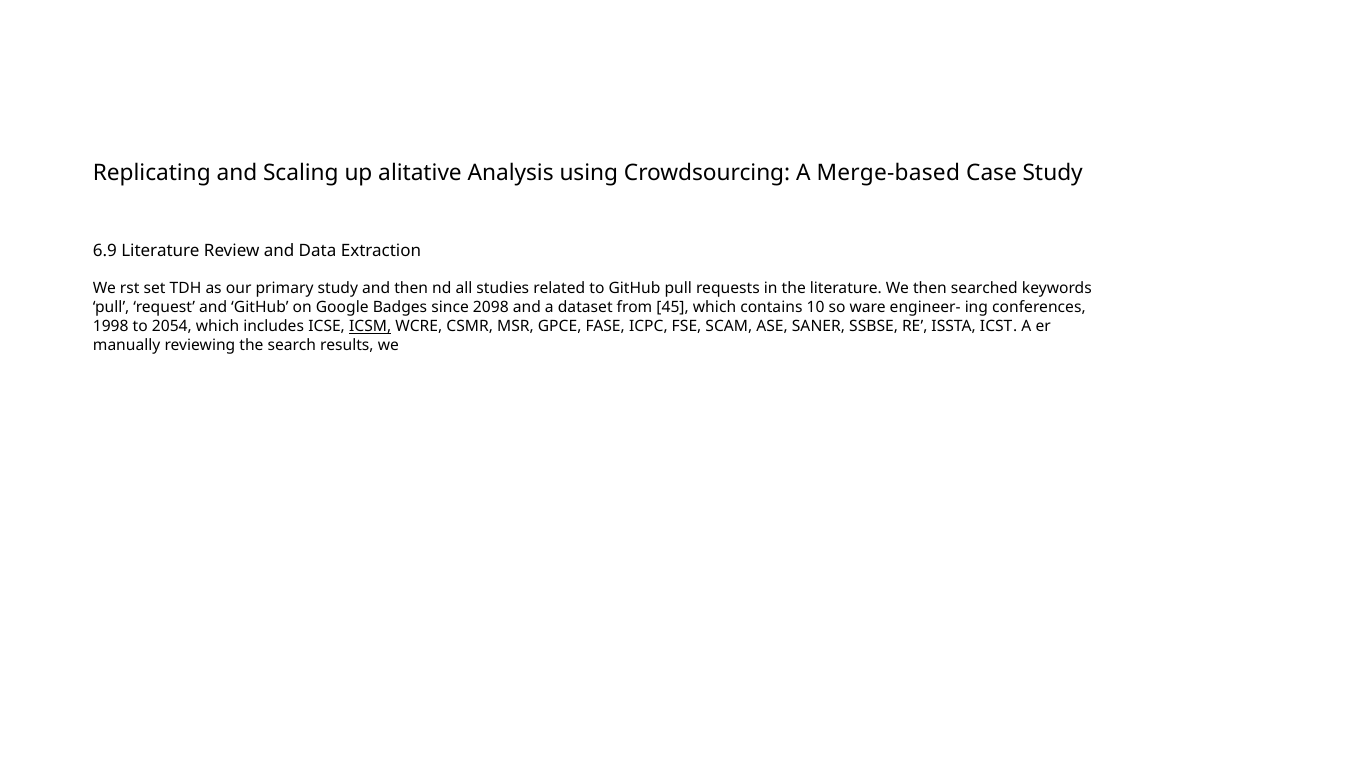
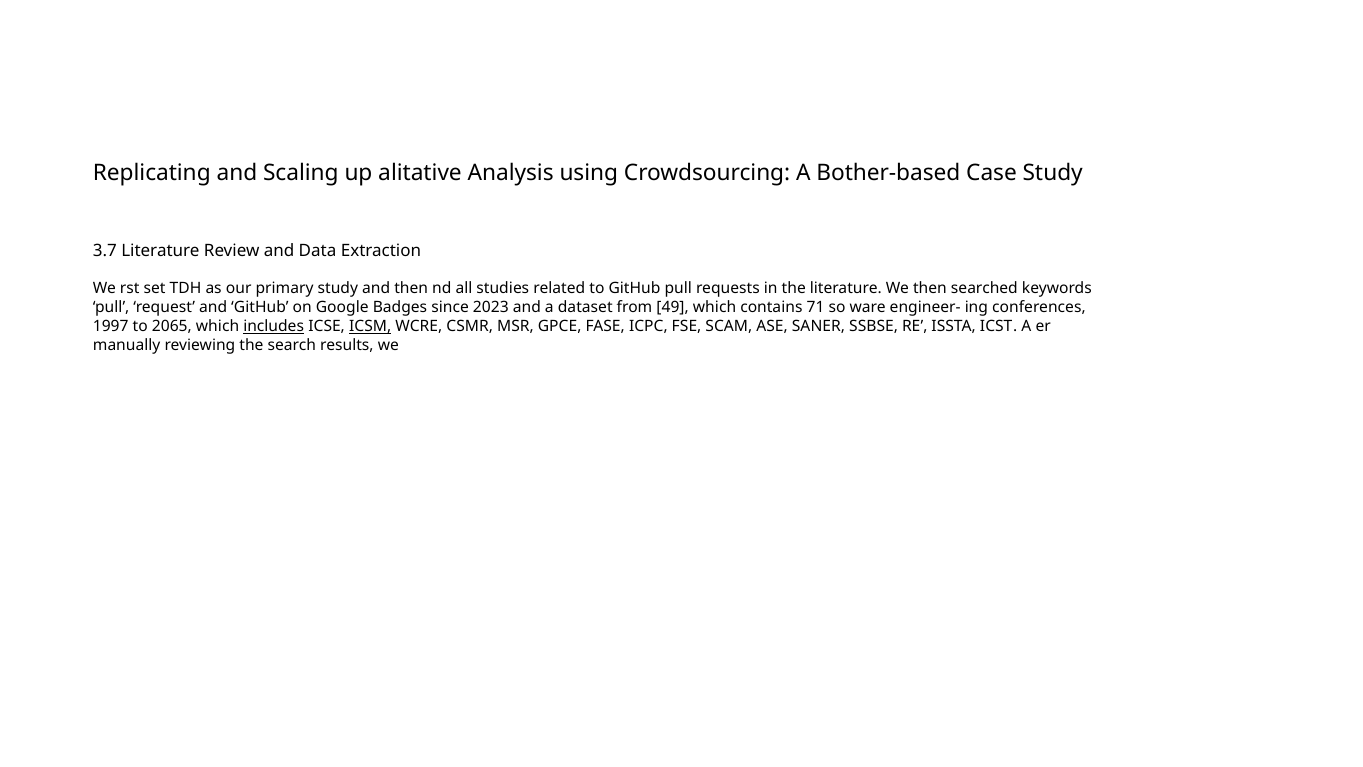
Merge-based: Merge-based -> Bother-based
6.9: 6.9 -> 3.7
2098: 2098 -> 2023
45: 45 -> 49
10: 10 -> 71
1998: 1998 -> 1997
2054: 2054 -> 2065
includes underline: none -> present
